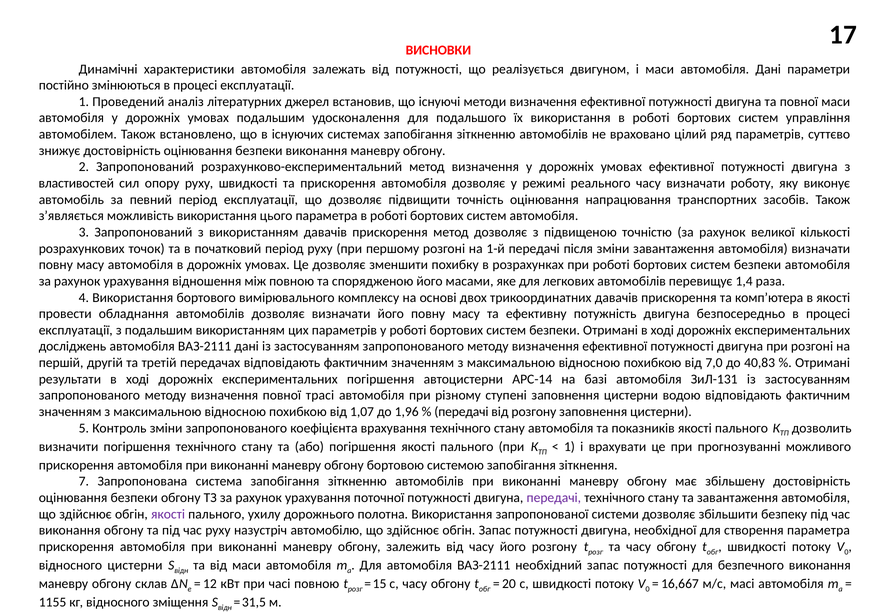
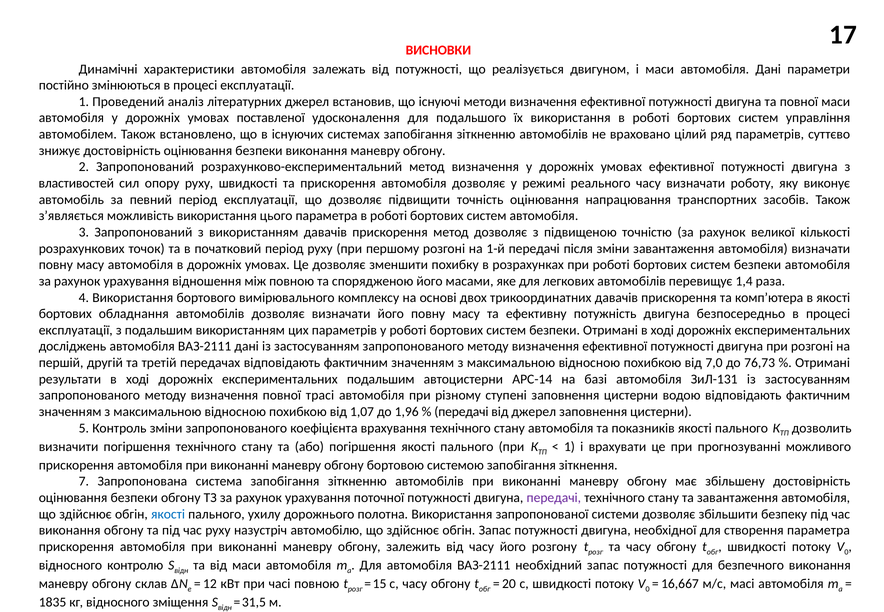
умовах подальшим: подальшим -> поставленої
провести at (65, 314): провести -> бортових
40,83: 40,83 -> 76,73
експериментальних погіршення: погіршення -> подальшим
від розгону: розгону -> джерел
якості at (168, 514) colour: purple -> blue
відносного цистерни: цистерни -> контролю
1155: 1155 -> 1835
